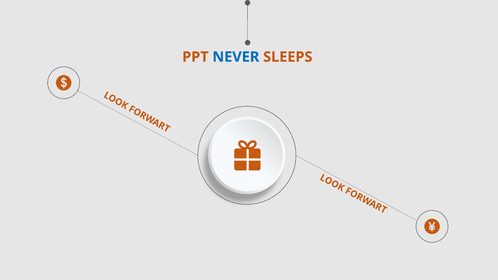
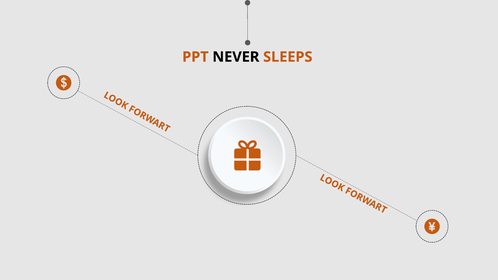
NEVER colour: blue -> black
